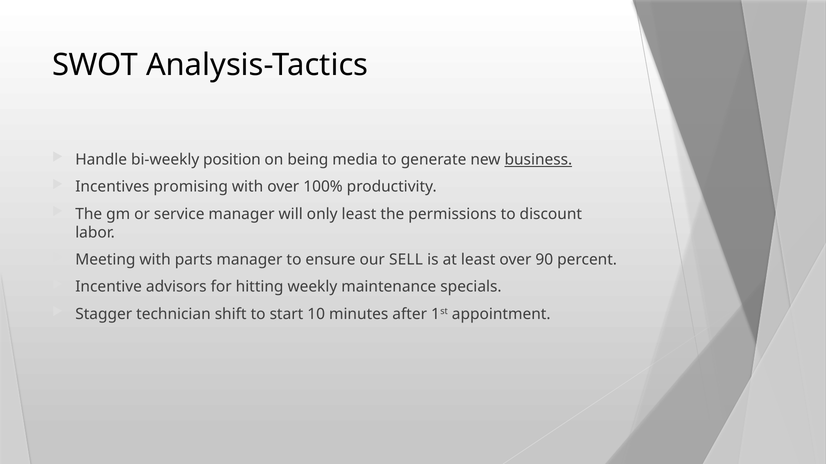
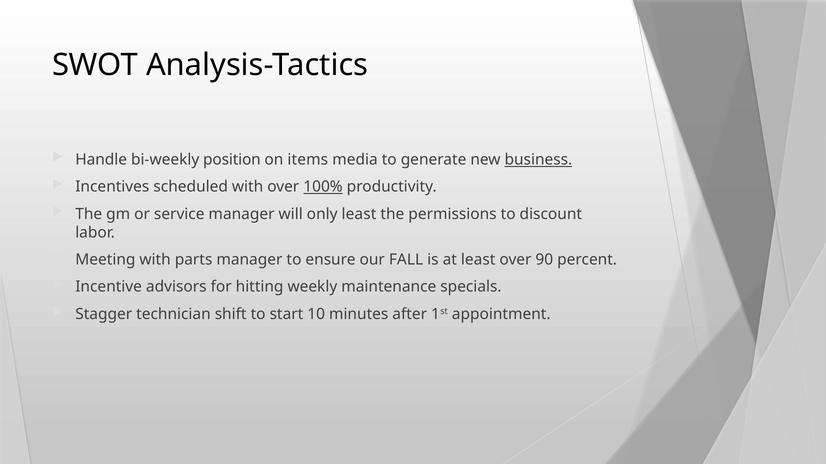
being: being -> items
promising: promising -> scheduled
100% underline: none -> present
SELL: SELL -> FALL
